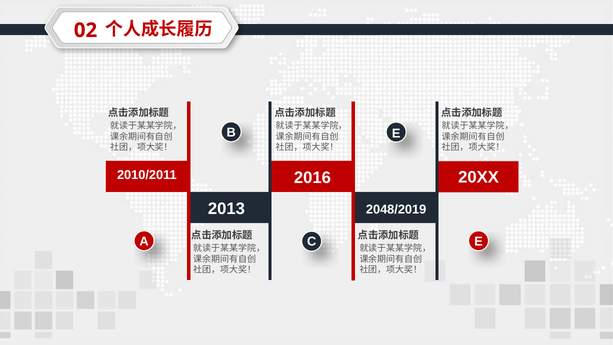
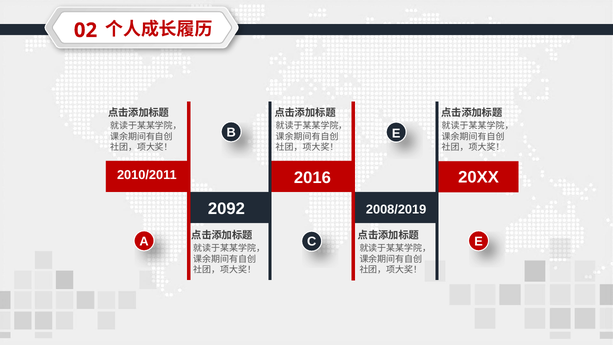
2013: 2013 -> 2092
2048/2019: 2048/2019 -> 2008/2019
